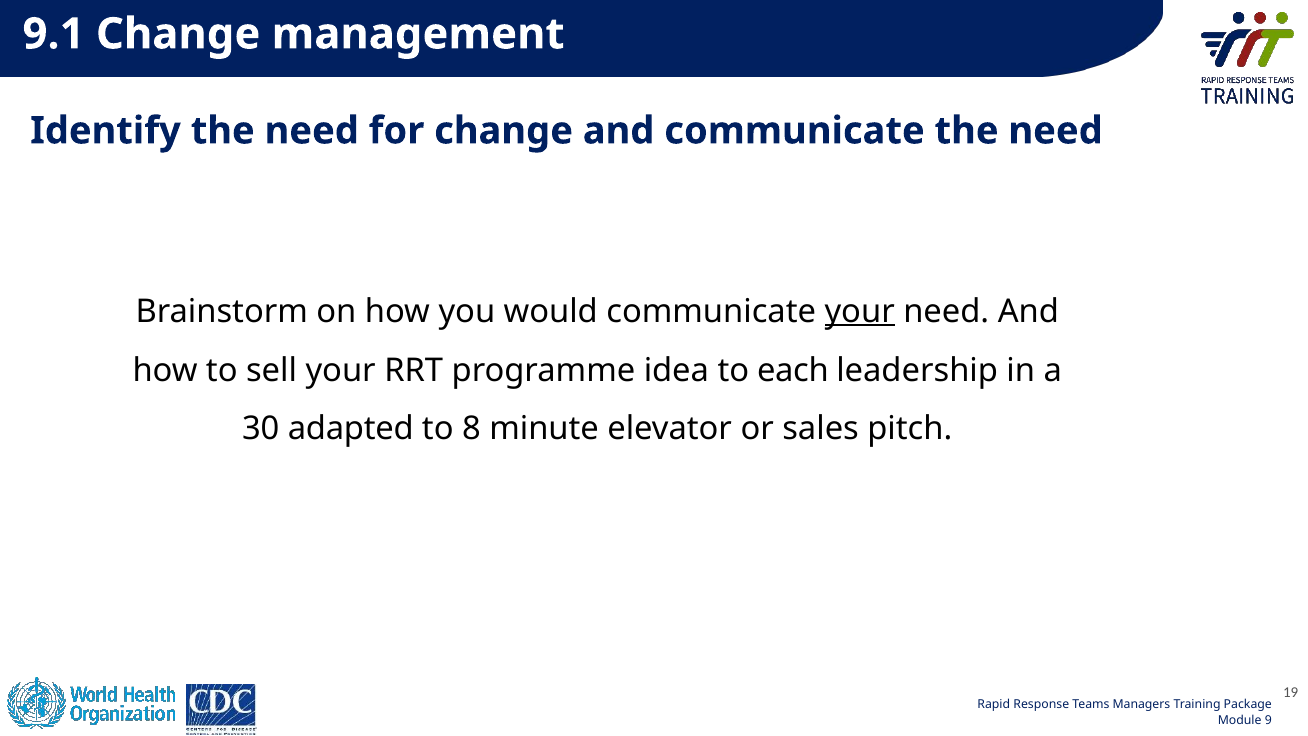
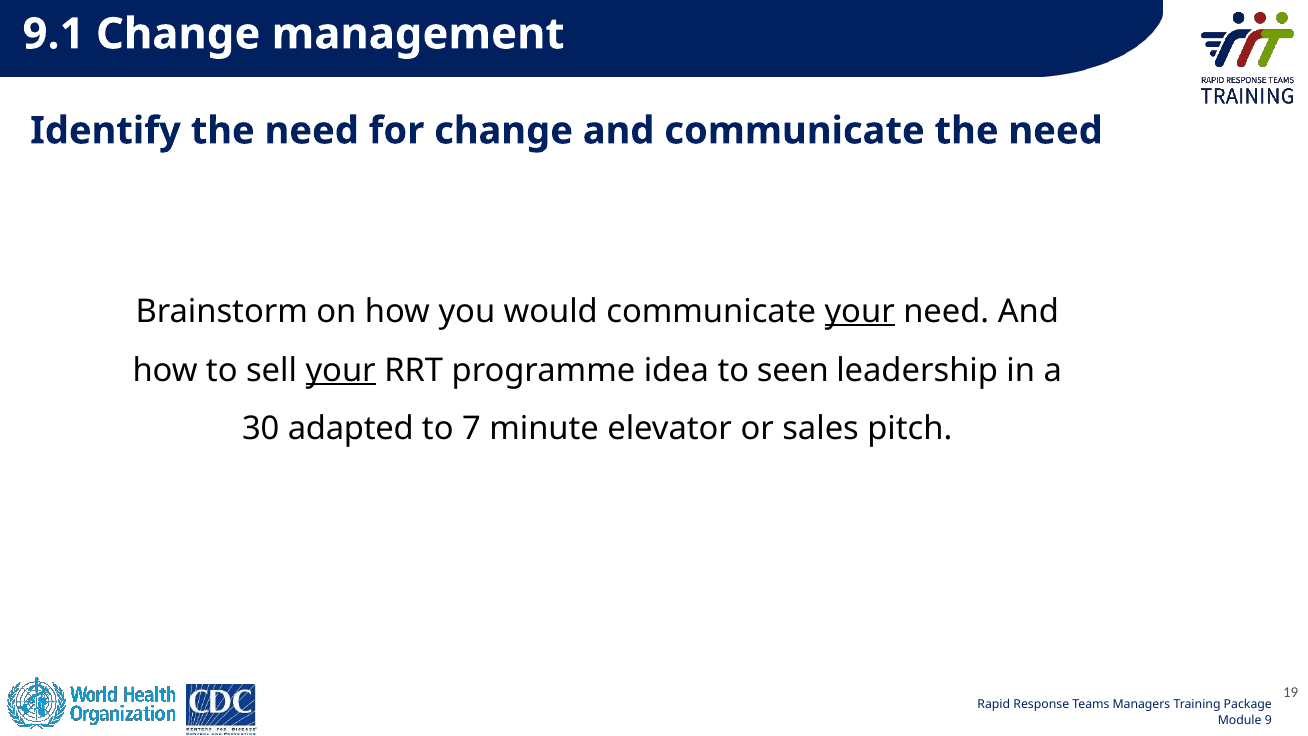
your at (341, 370) underline: none -> present
each: each -> seen
8: 8 -> 7
